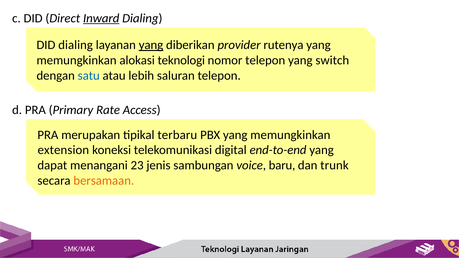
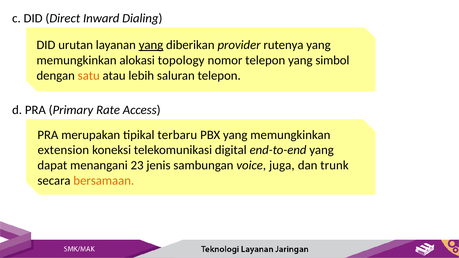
Inward underline: present -> none
DID dialing: dialing -> urutan
teknologi: teknologi -> topology
switch: switch -> simbol
satu colour: blue -> orange
baru: baru -> juga
